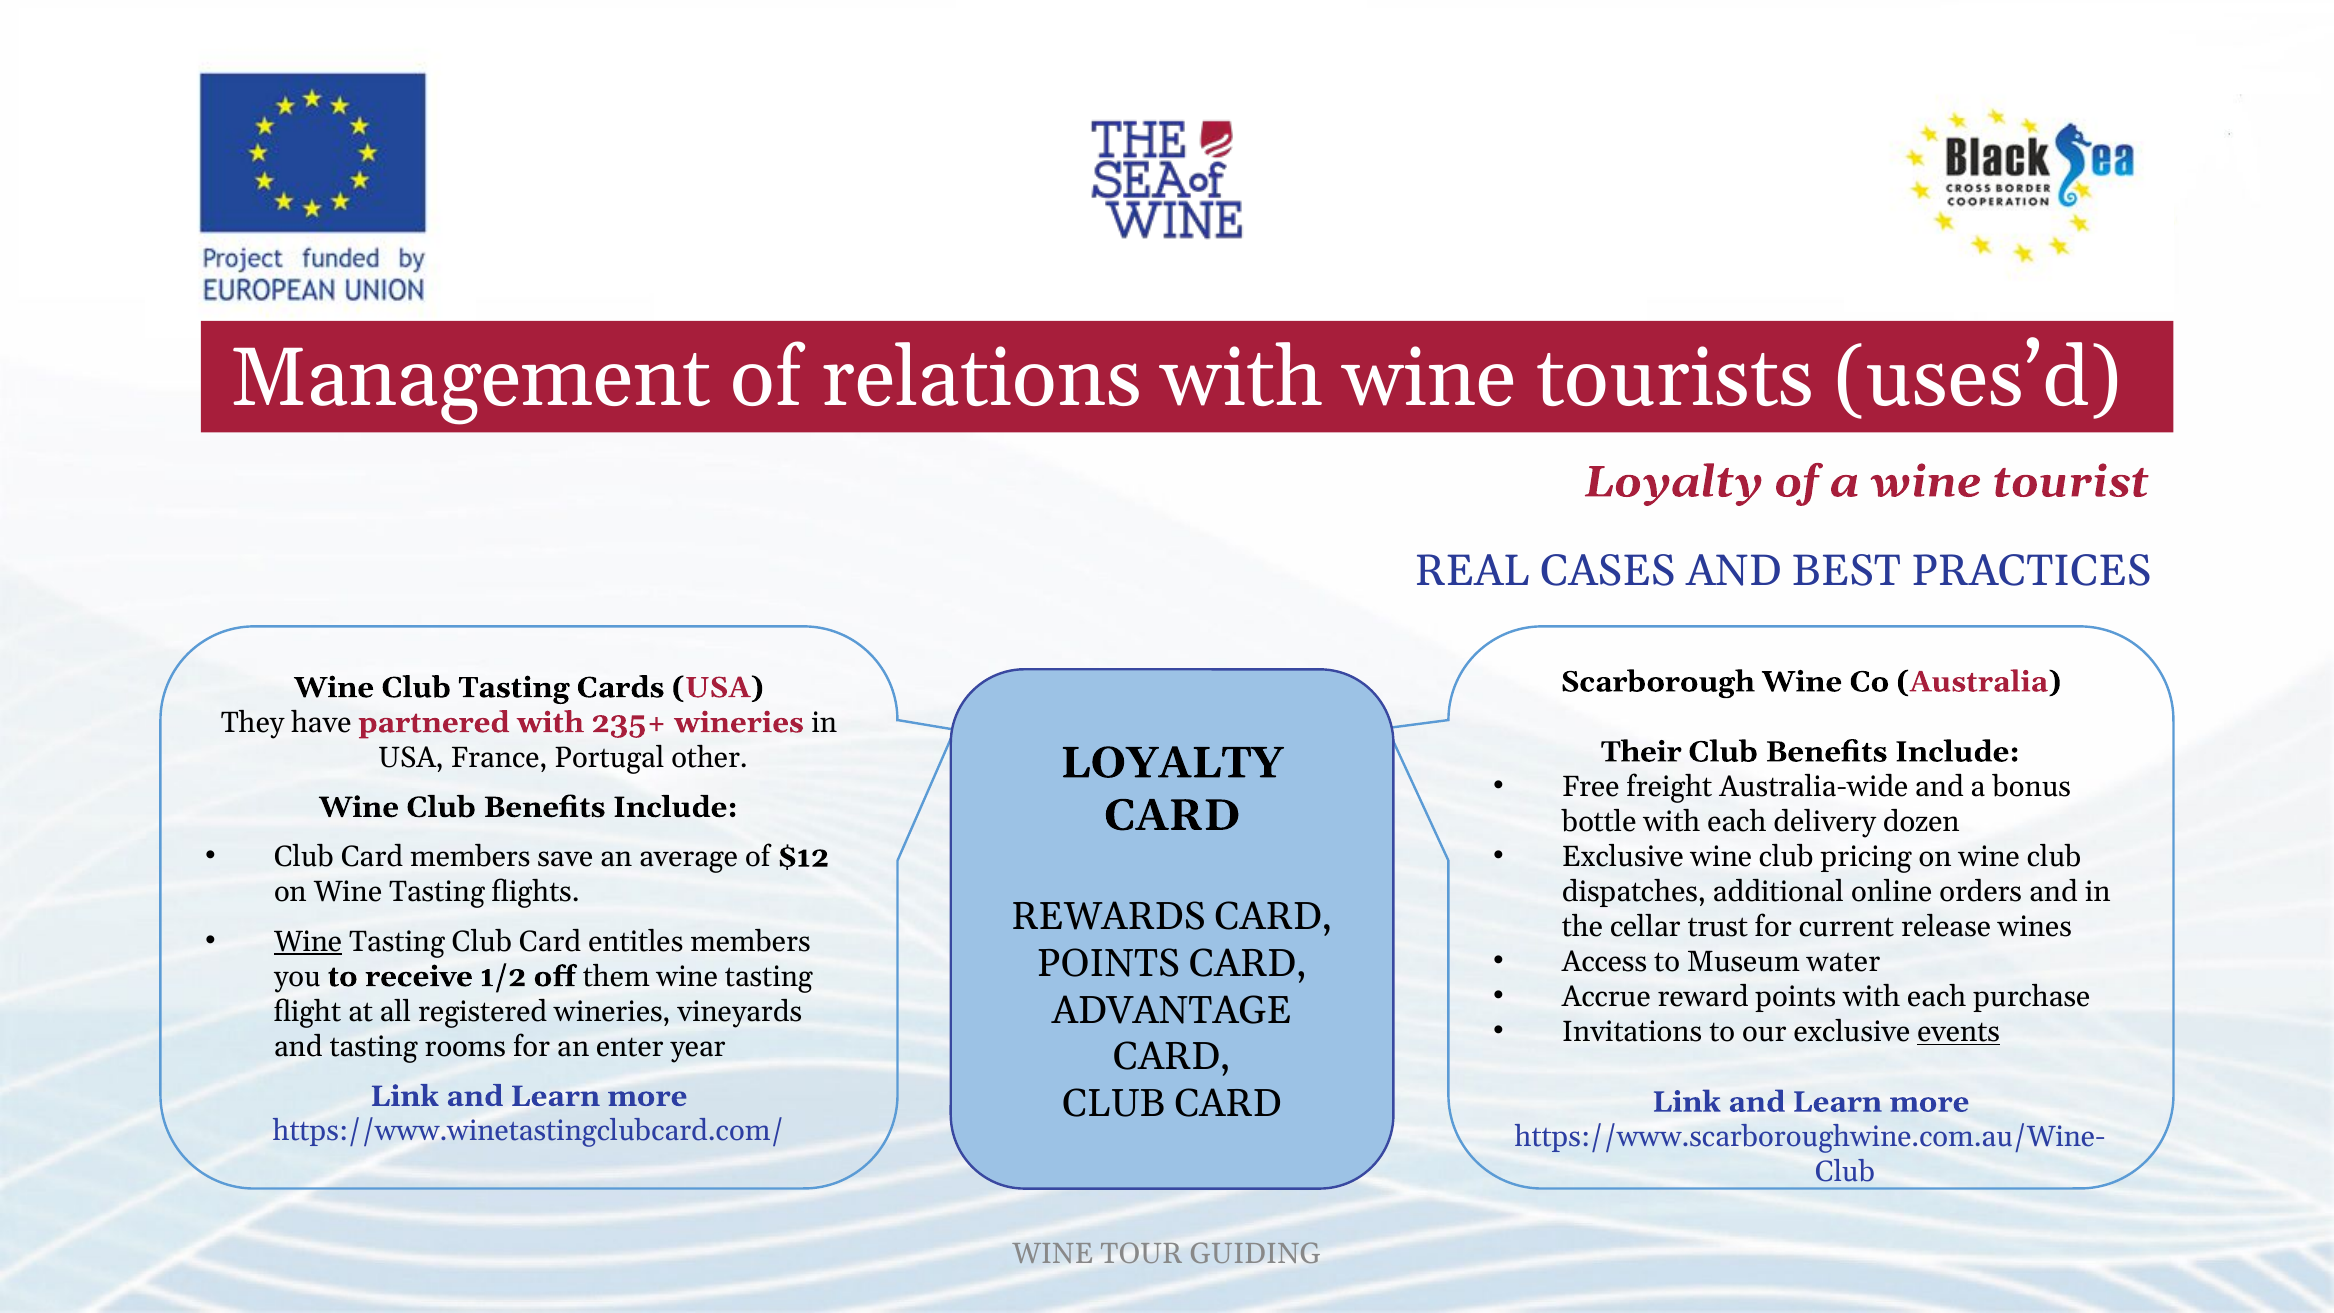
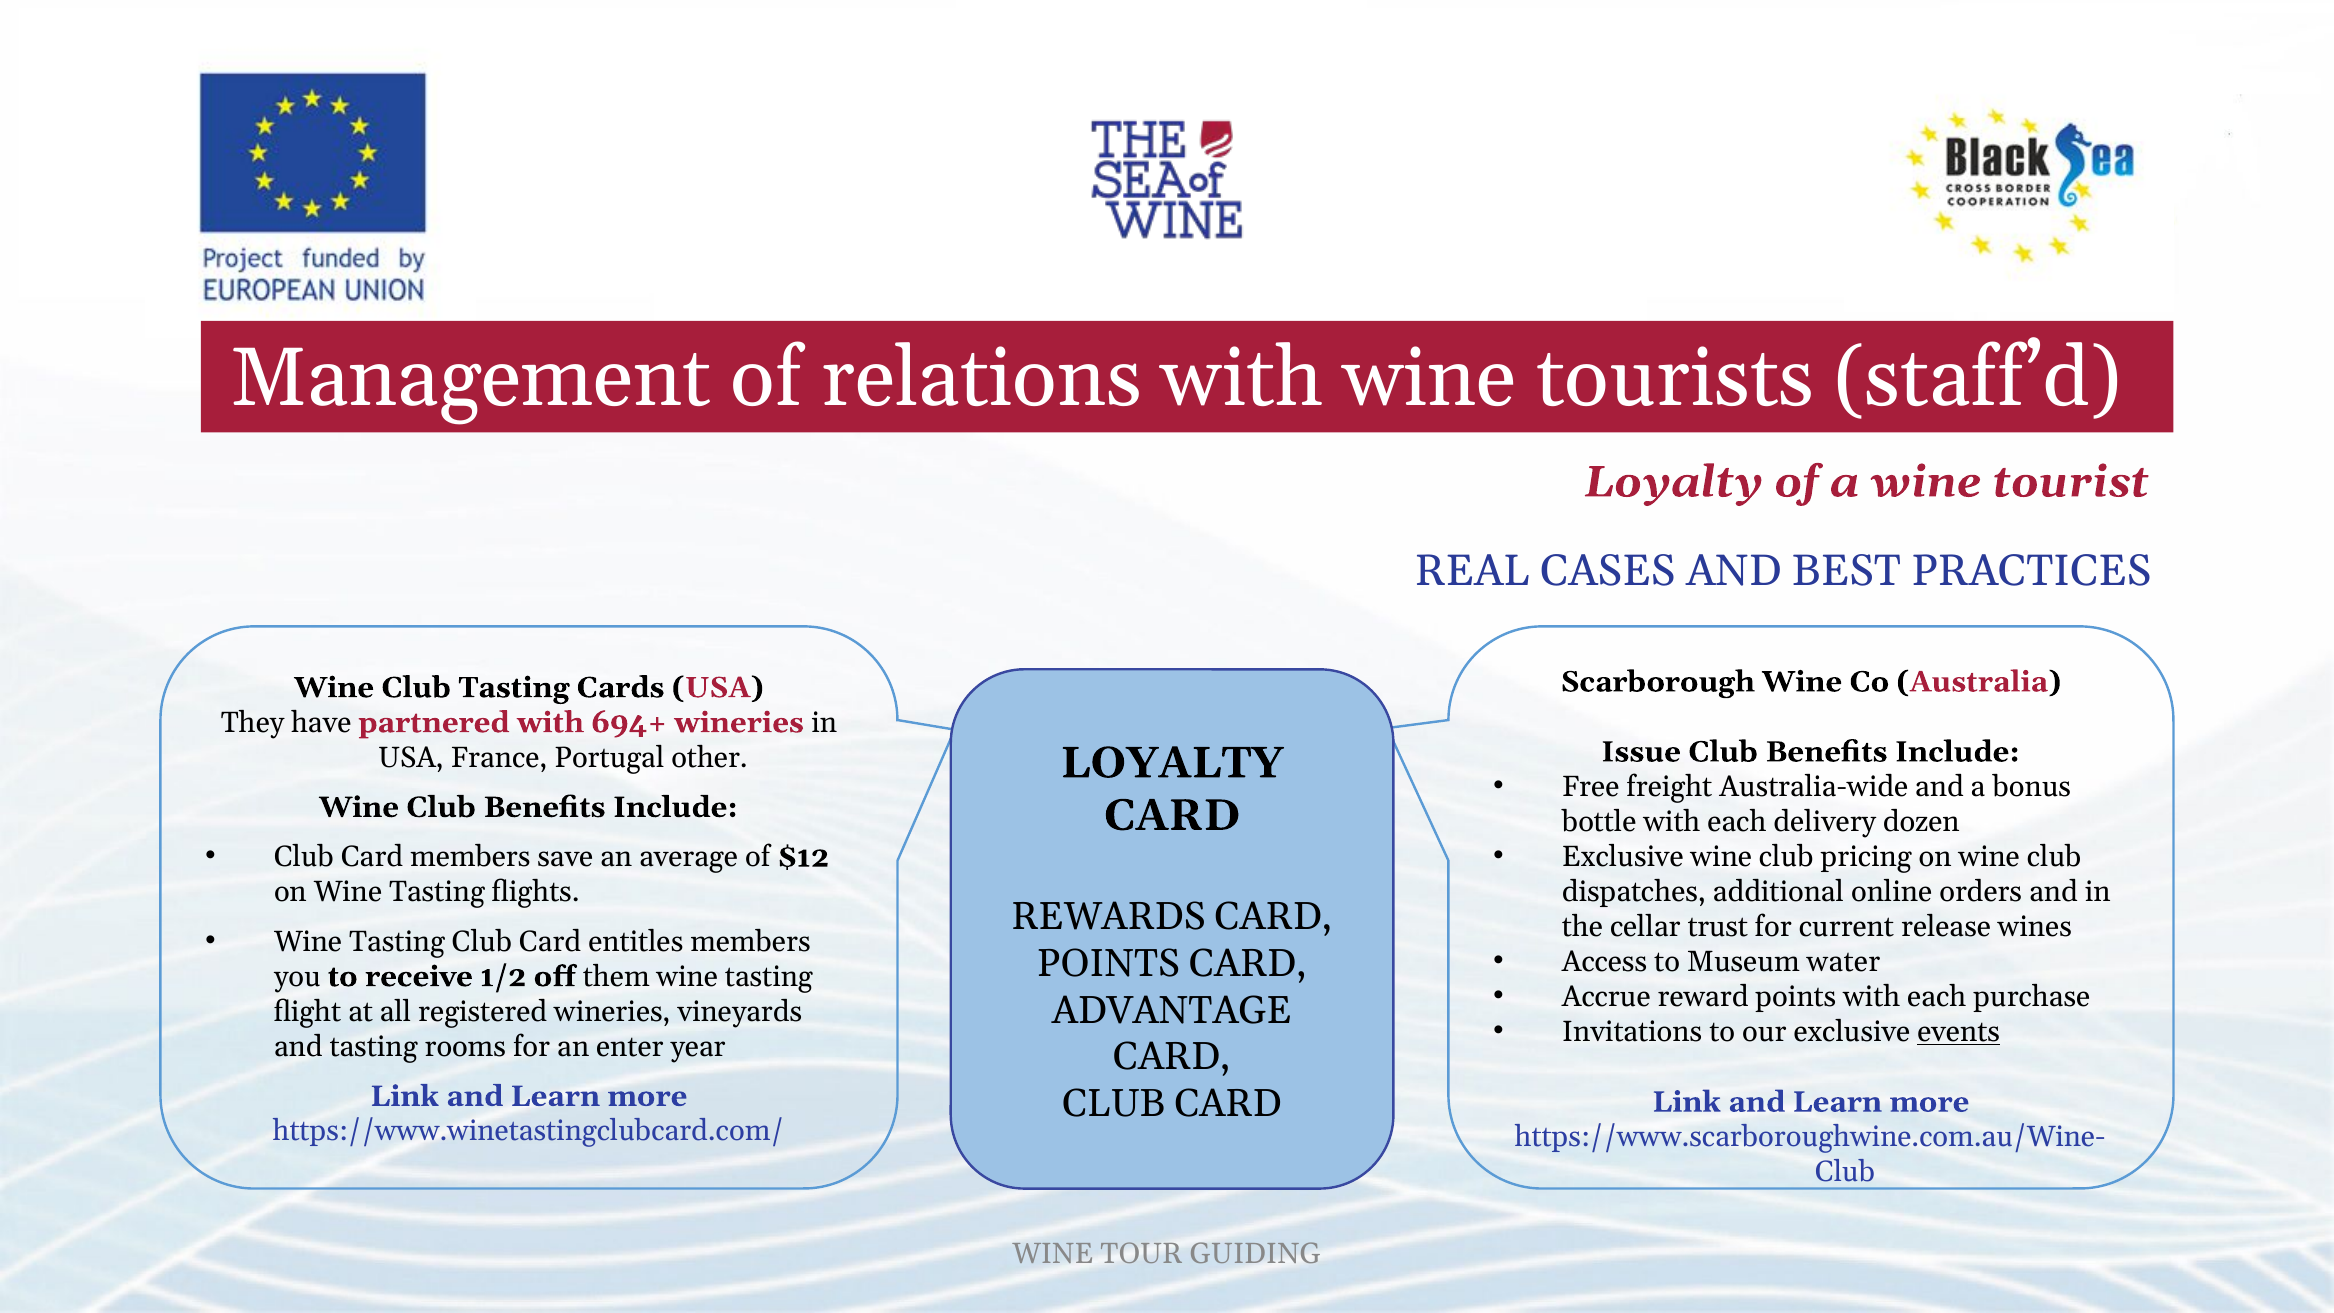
uses’d: uses’d -> staff’d
235+: 235+ -> 694+
Their: Their -> Issue
Wine at (308, 941) underline: present -> none
